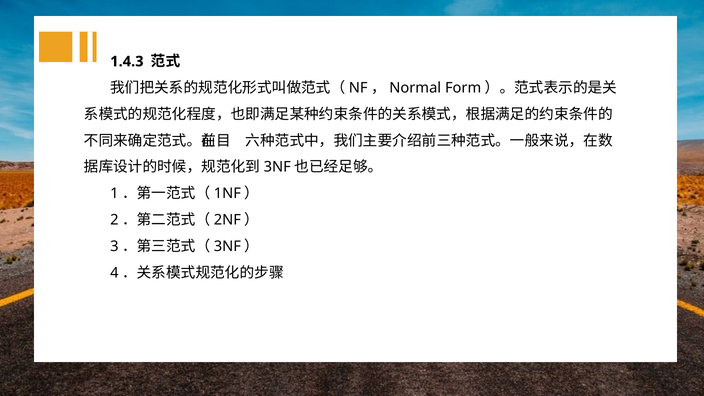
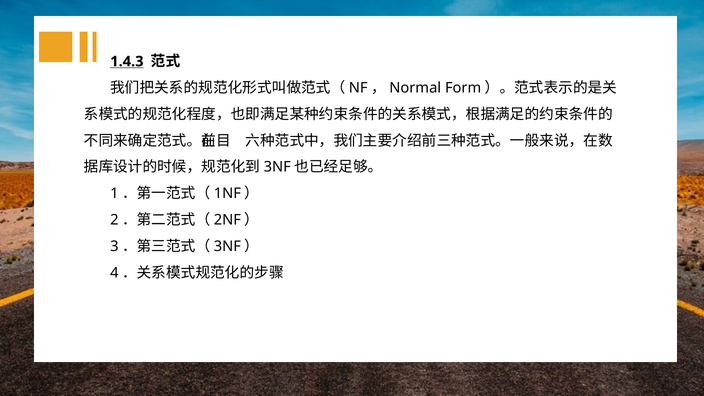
1.4.3 underline: none -> present
